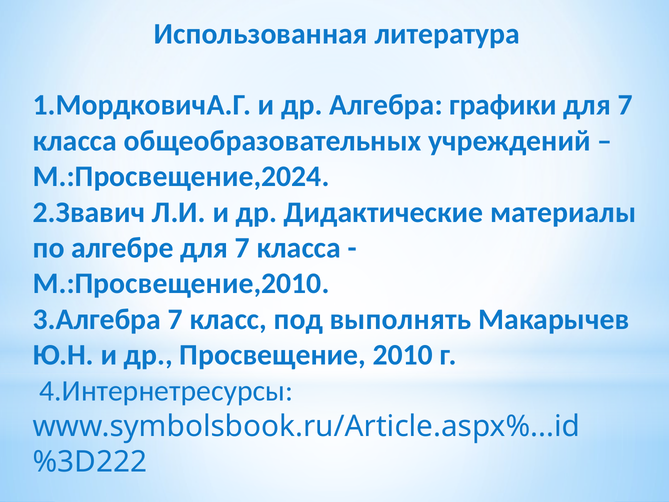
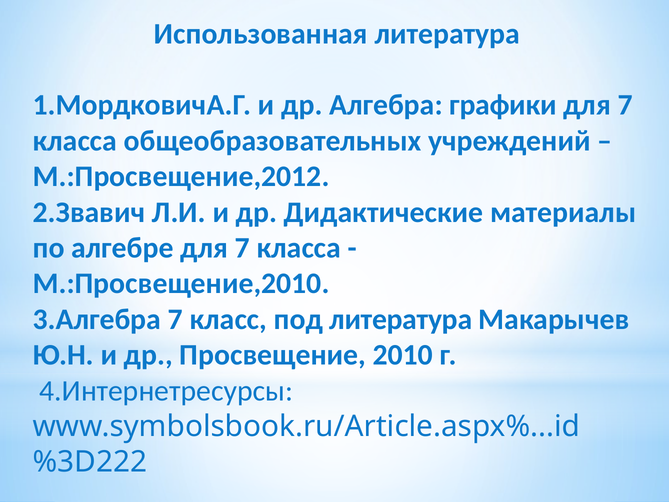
М.:Просвещение,2024: М.:Просвещение,2024 -> М.:Просвещение,2012
под выполнять: выполнять -> литература
